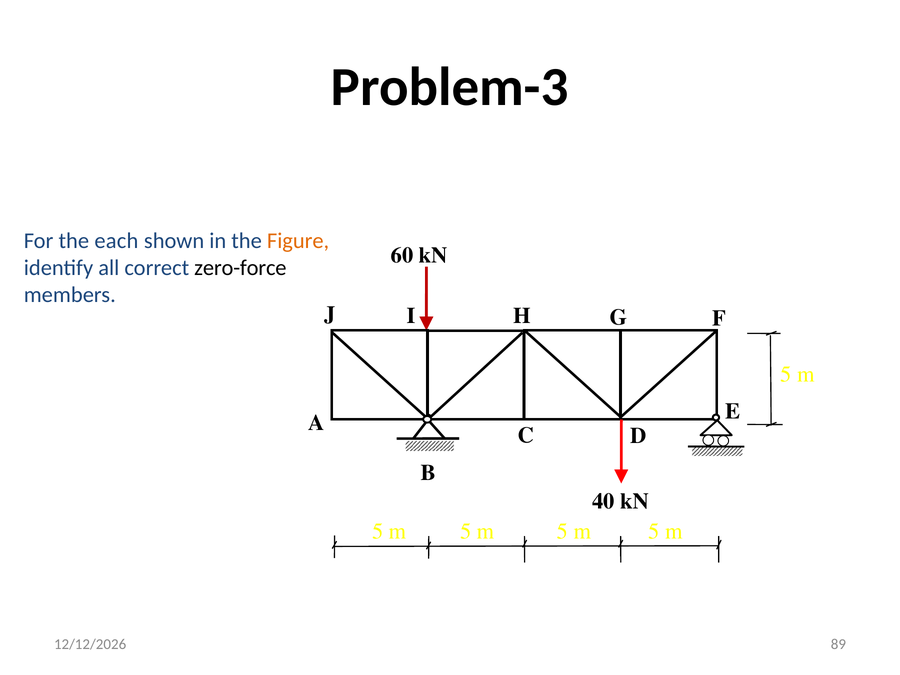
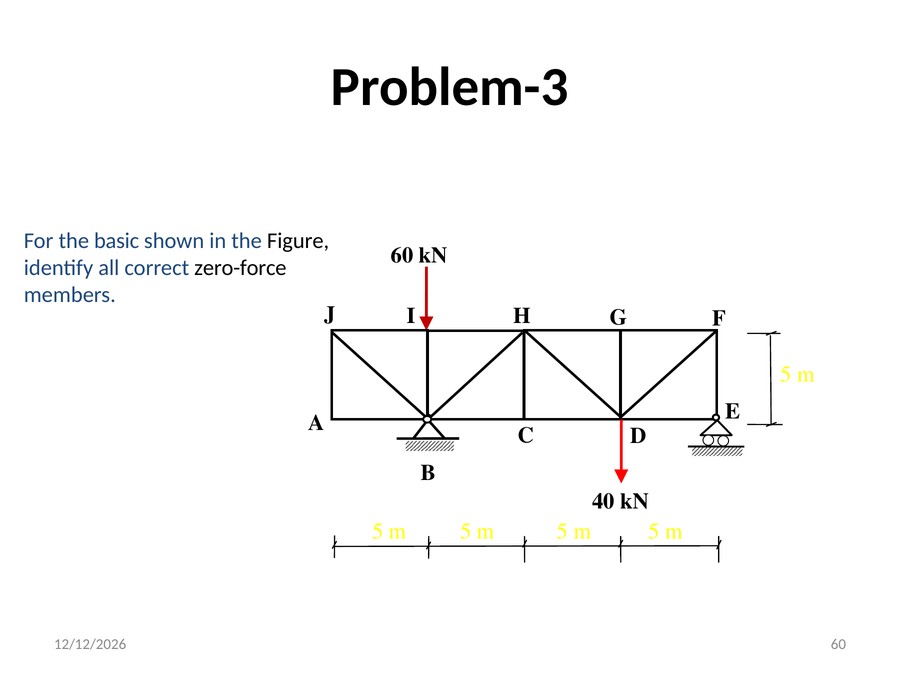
each: each -> basic
Figure colour: orange -> black
89 at (838, 644): 89 -> 60
